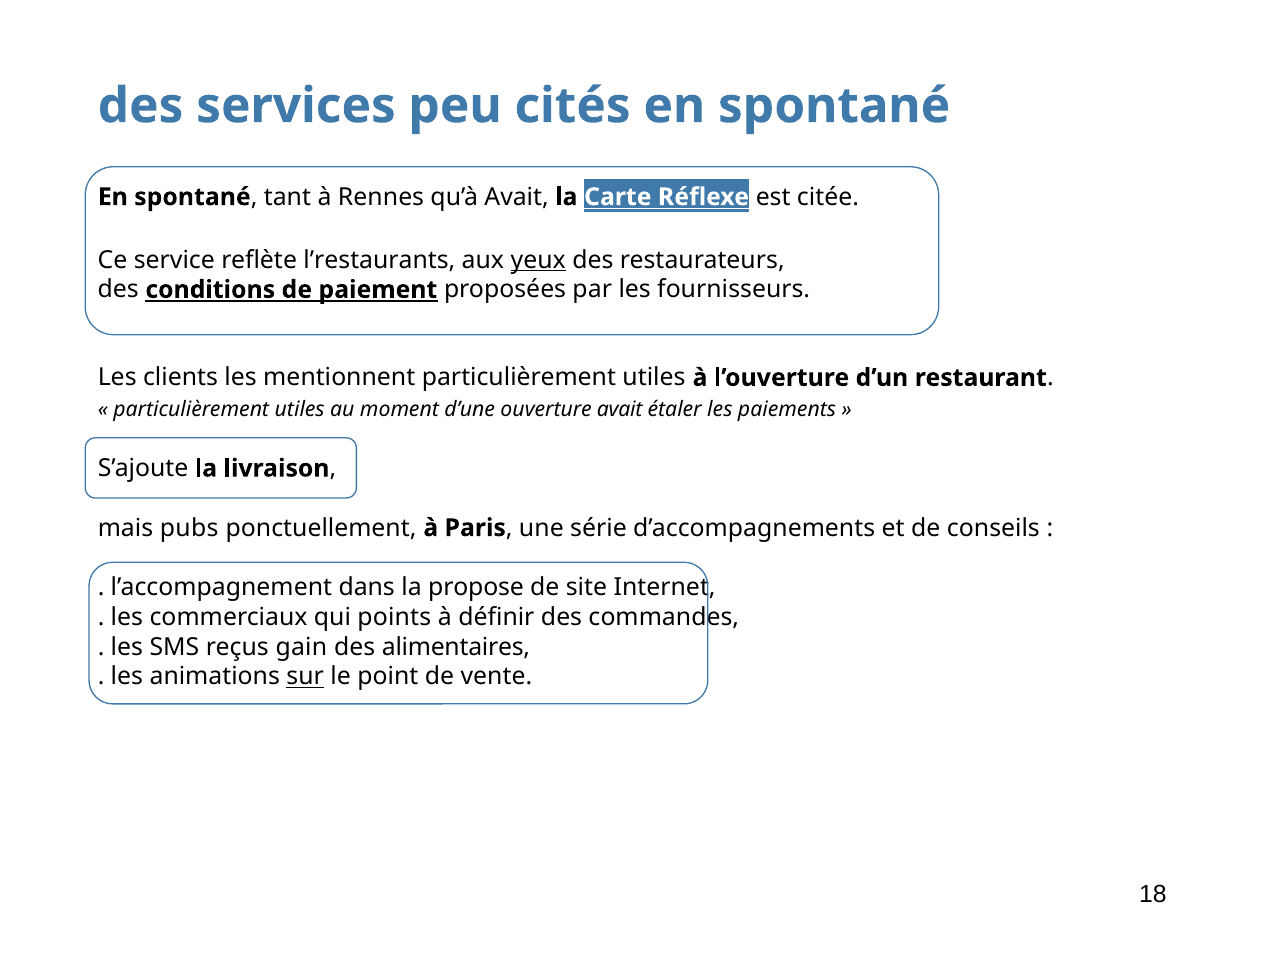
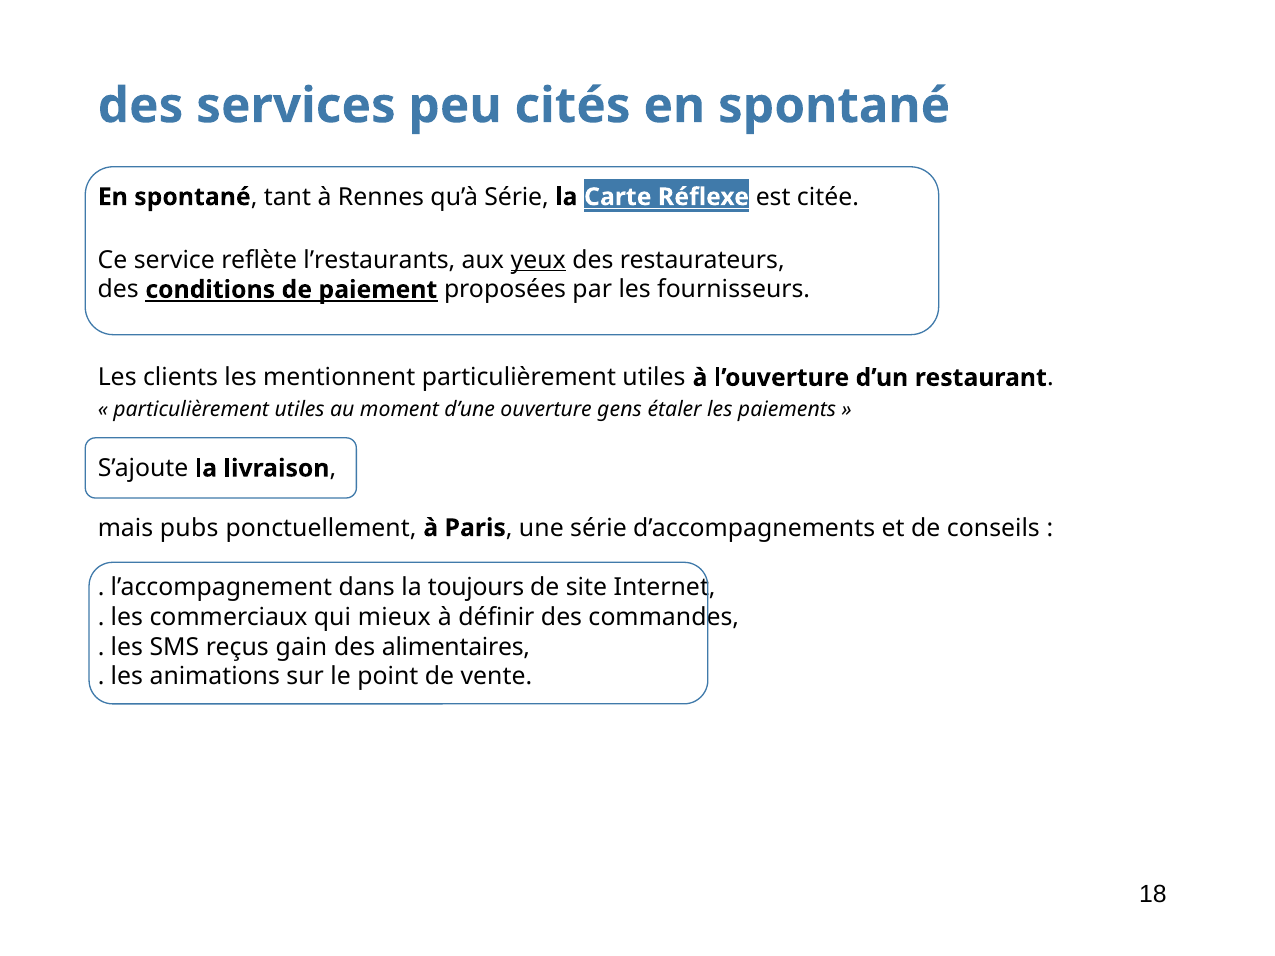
qu’à Avait: Avait -> Série
ouverture avait: avait -> gens
propose: propose -> toujours
points: points -> mieux
sur underline: present -> none
